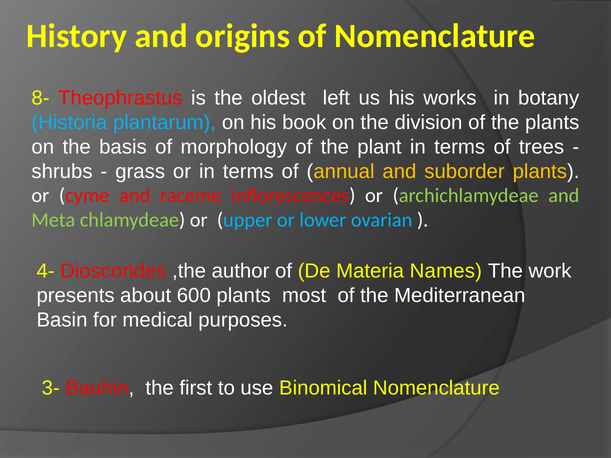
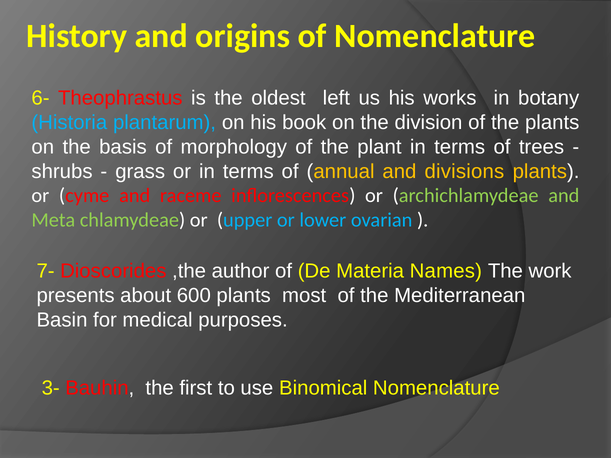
8-: 8- -> 6-
suborder: suborder -> divisions
4-: 4- -> 7-
